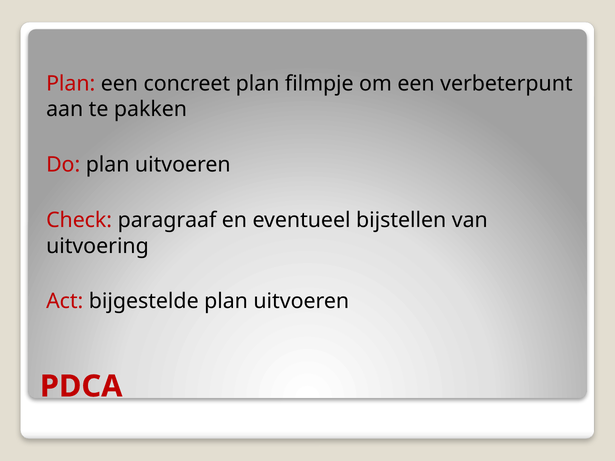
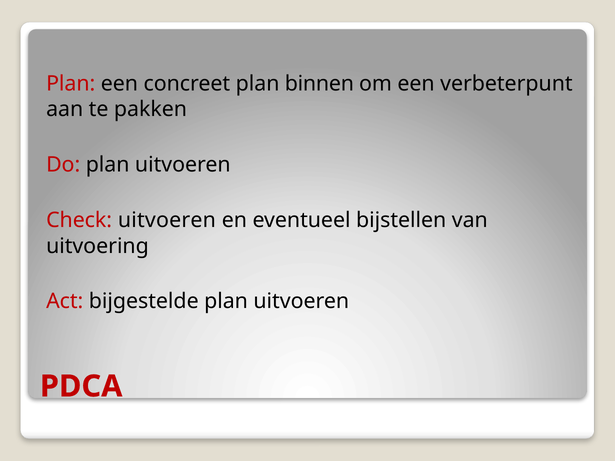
filmpje: filmpje -> binnen
Check paragraaf: paragraaf -> uitvoeren
